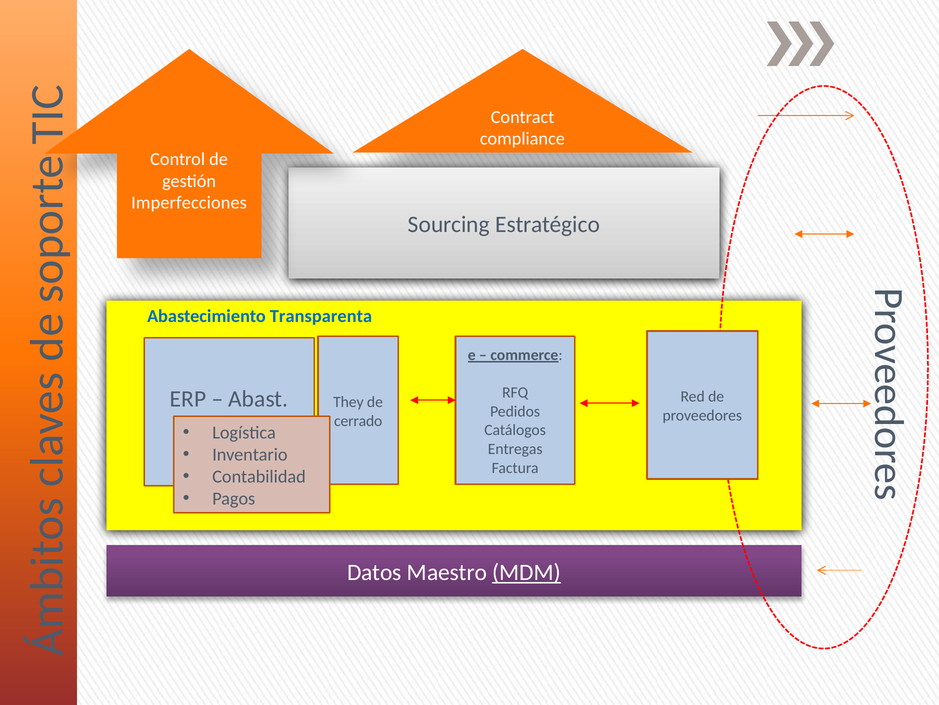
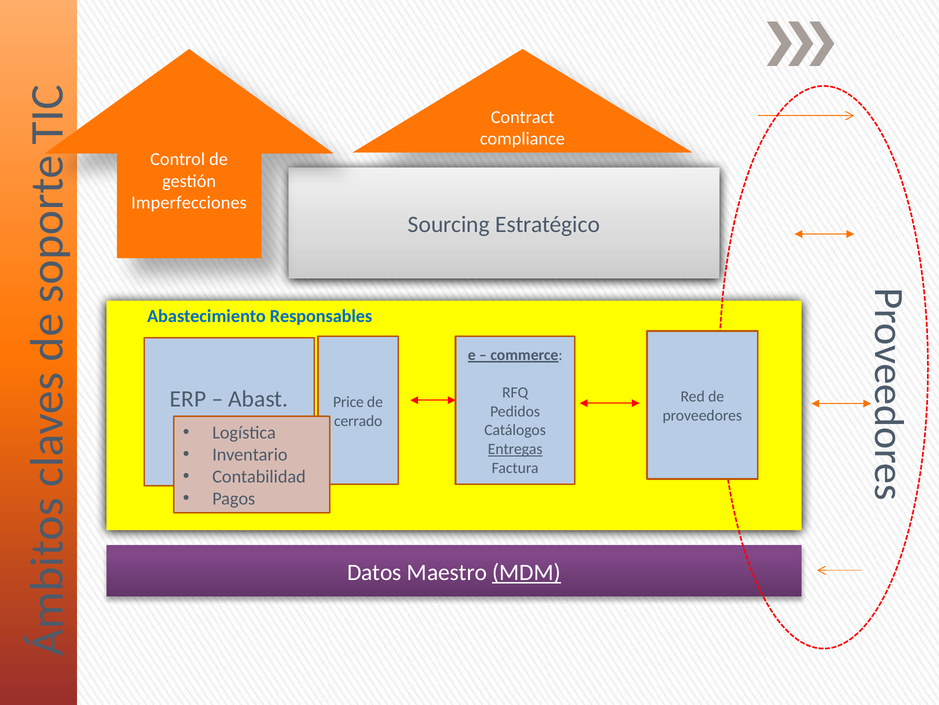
Transparenta: Transparenta -> Responsables
They: They -> Price
Entregas underline: none -> present
